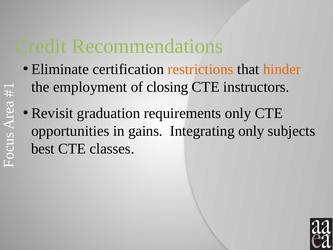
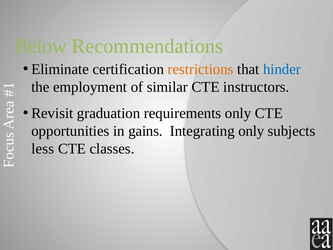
Credit: Credit -> Below
hinder colour: orange -> blue
closing: closing -> similar
best: best -> less
